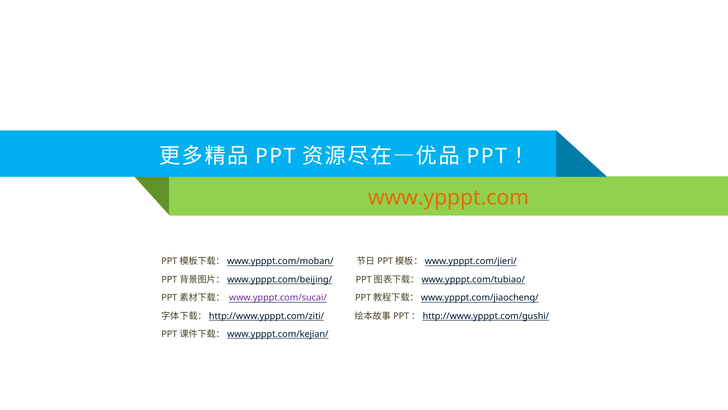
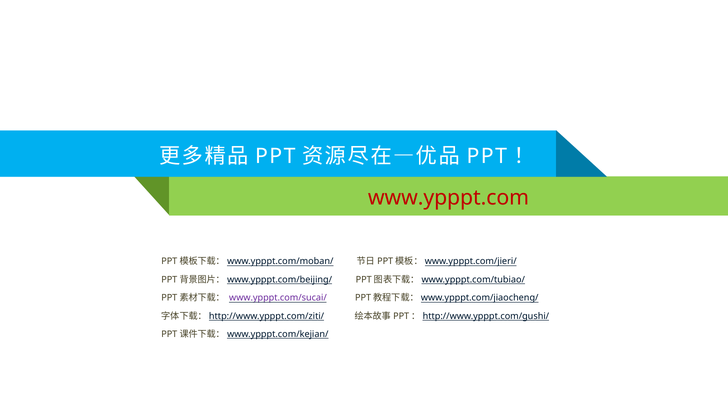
www.ypppt.com colour: orange -> red
